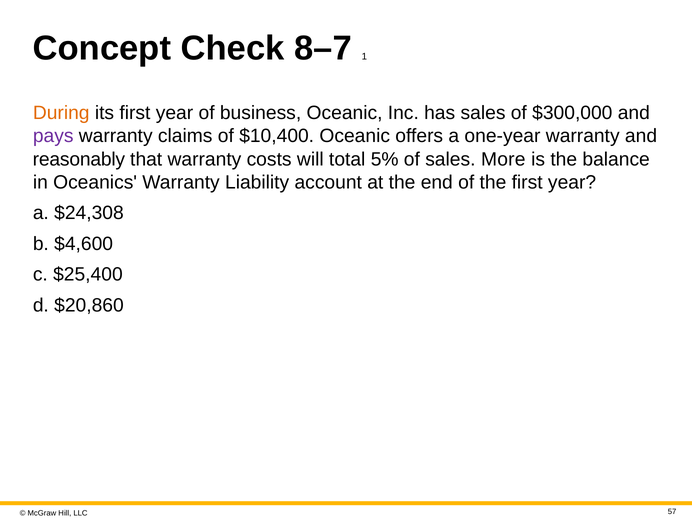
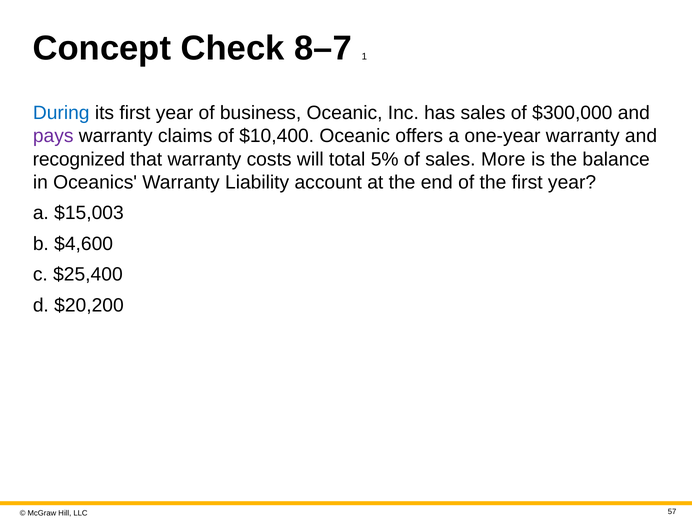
During colour: orange -> blue
reasonably: reasonably -> recognized
$24,308: $24,308 -> $15,003
$20,860: $20,860 -> $20,200
